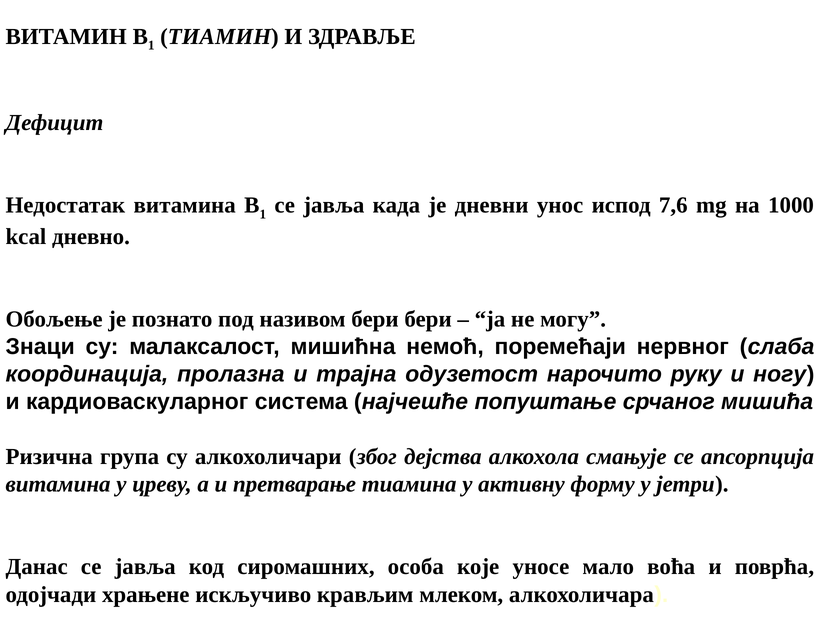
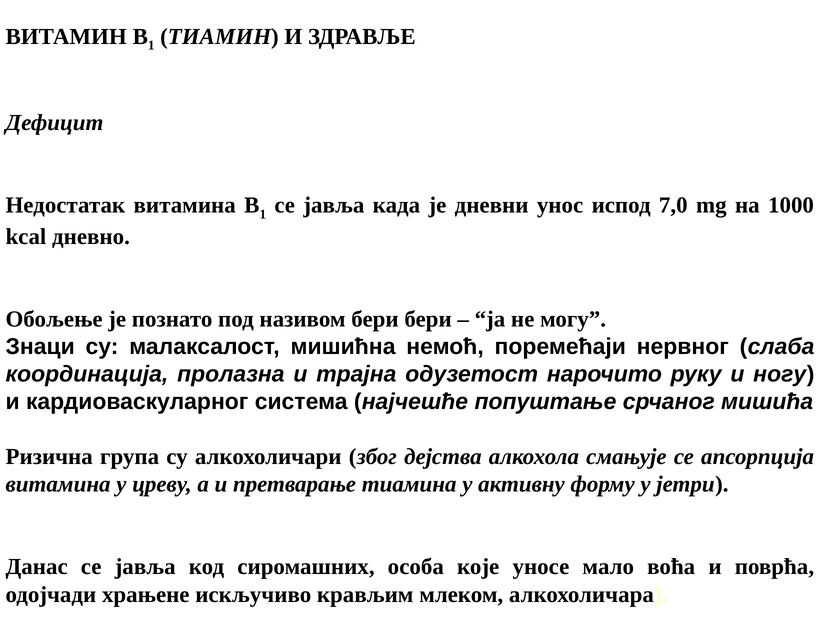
7,6: 7,6 -> 7,0
